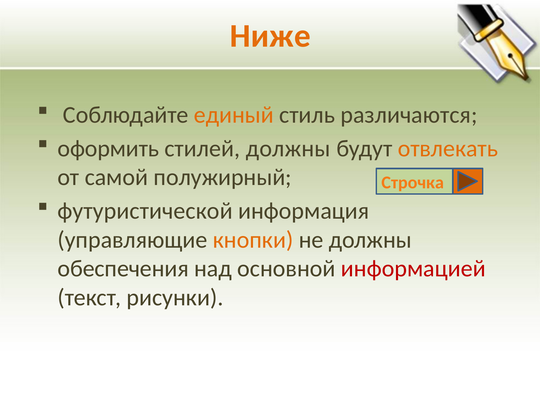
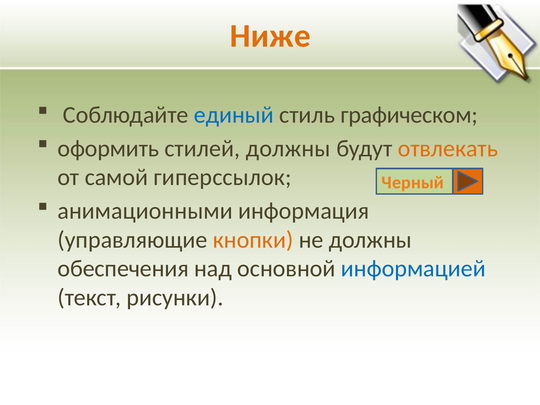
единый colour: orange -> blue
различаются: различаются -> графическом
полужирный: полужирный -> гиперссылок
Строчка: Строчка -> Черный
футуристической: футуристической -> анимационными
информацией colour: red -> blue
